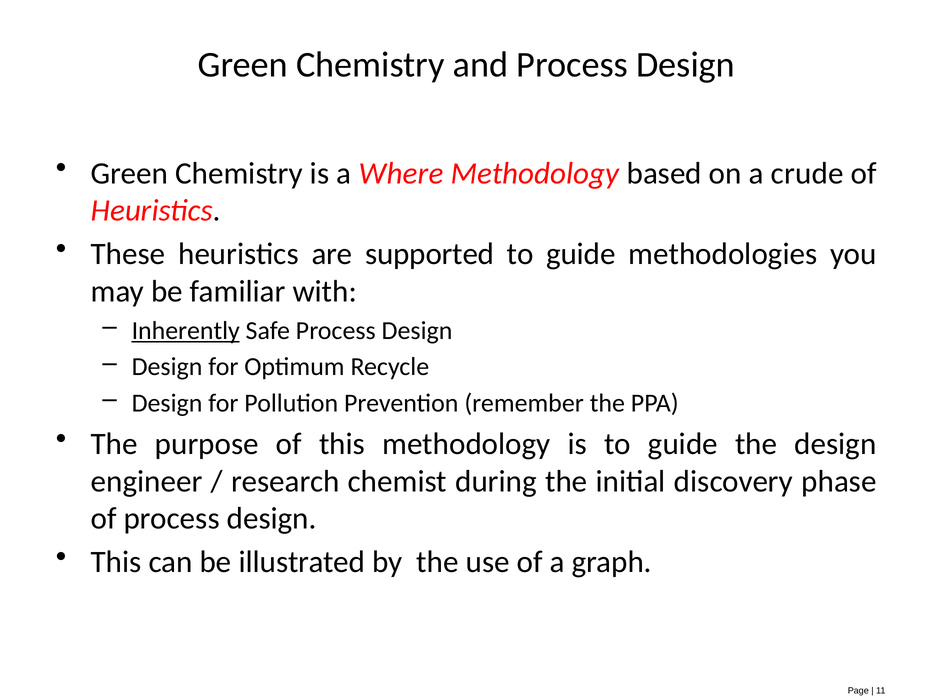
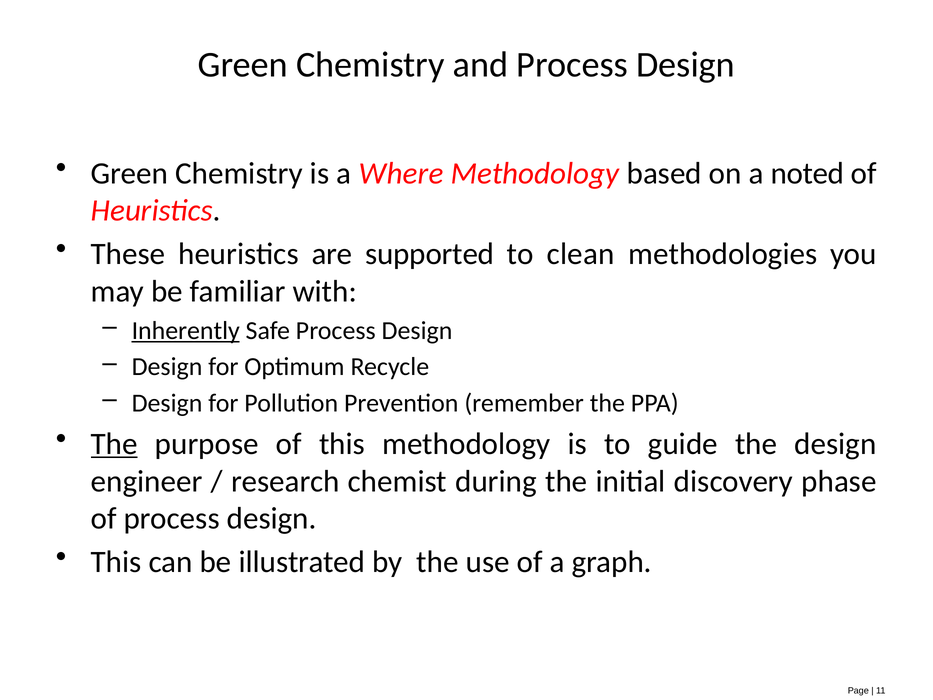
crude: crude -> noted
guide at (581, 254): guide -> clean
The at (114, 444) underline: none -> present
